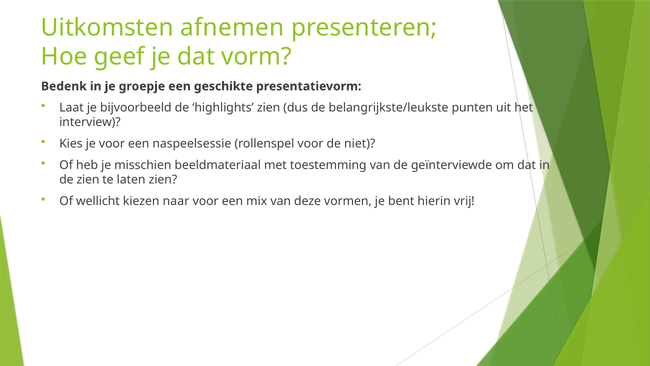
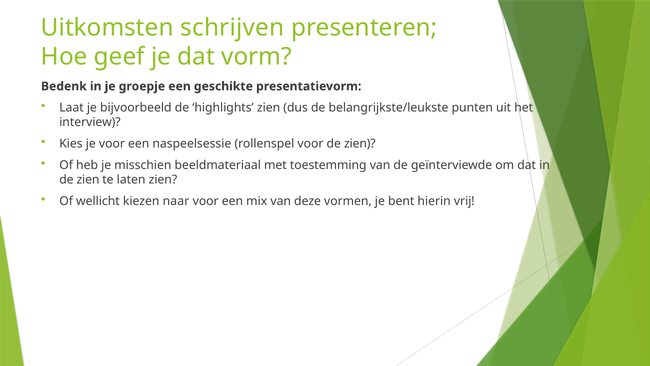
afnemen: afnemen -> schrijven
voor de niet: niet -> zien
